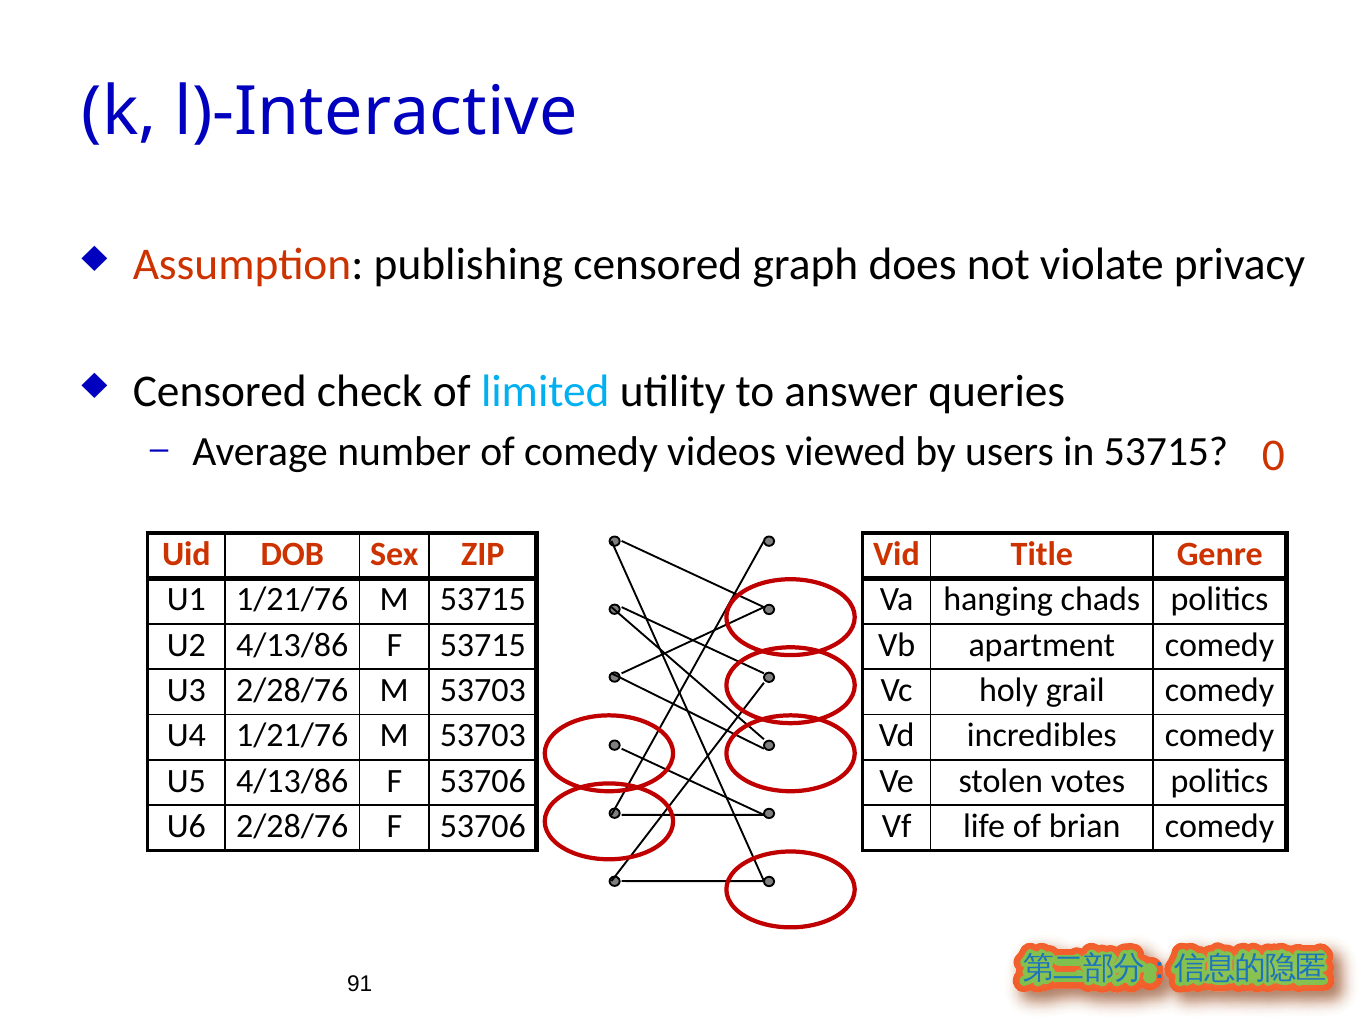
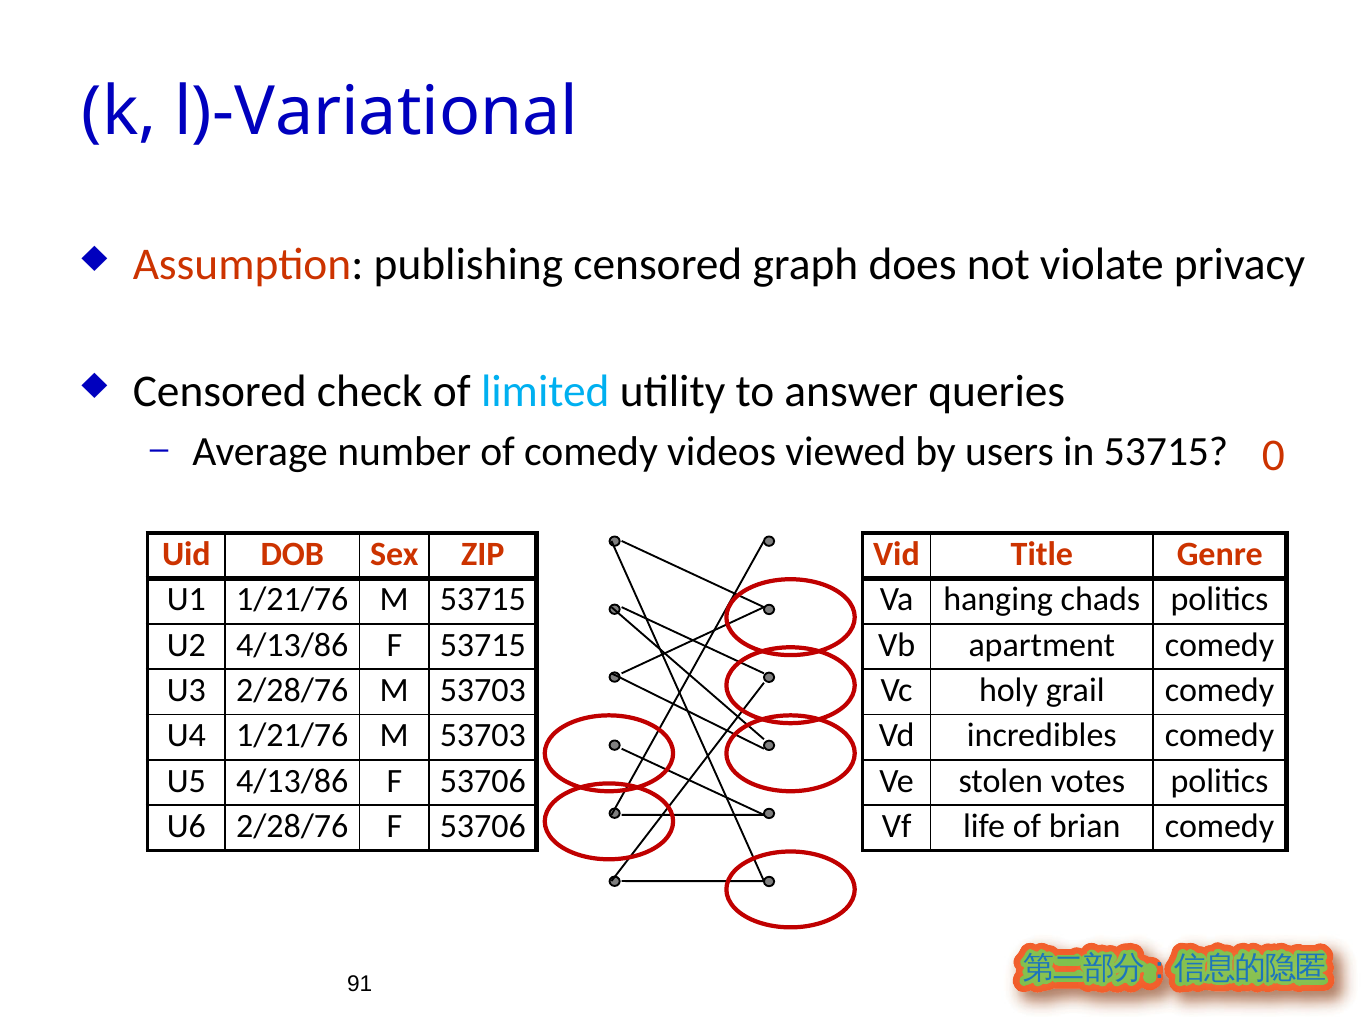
l)-Interactive: l)-Interactive -> l)-Variational
